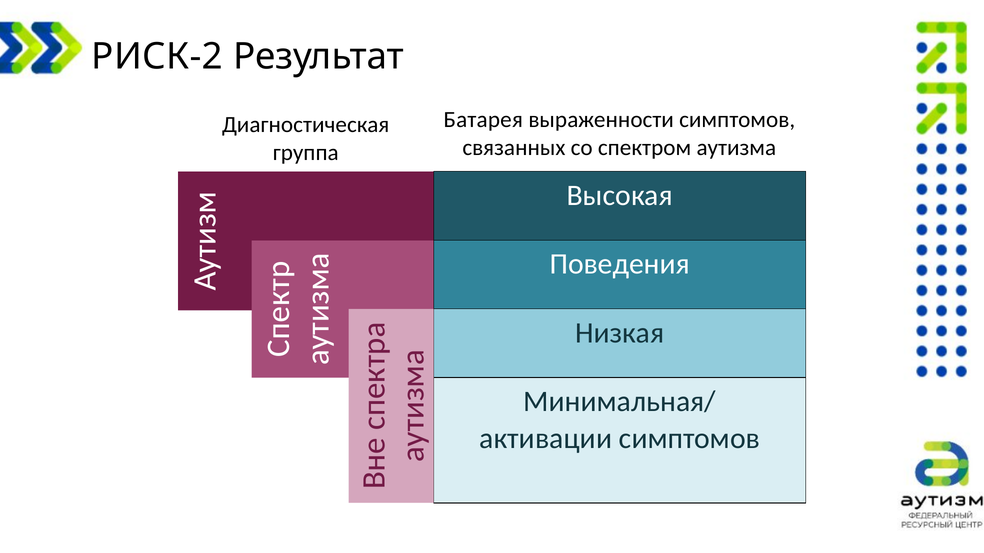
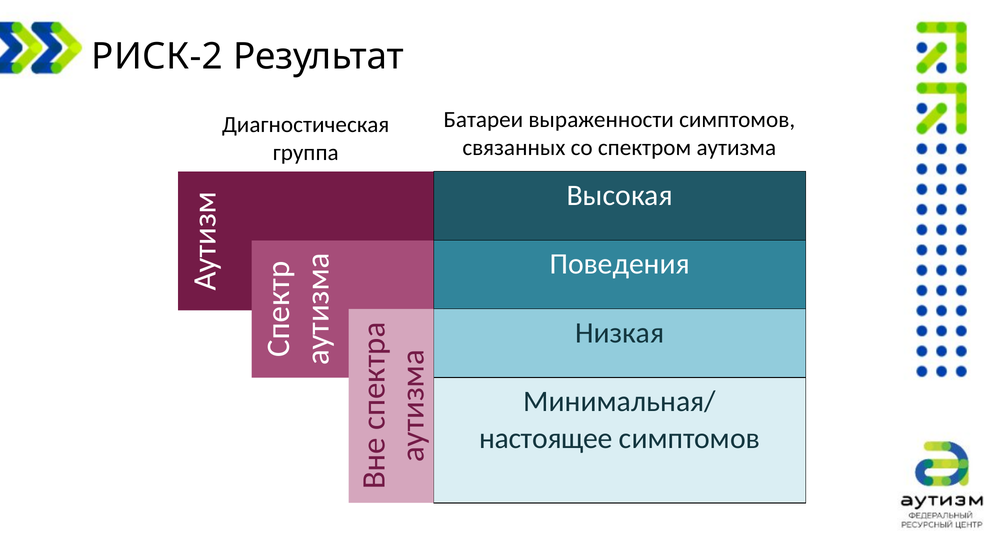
Батарея: Батарея -> Батареи
активации: активации -> настоящее
